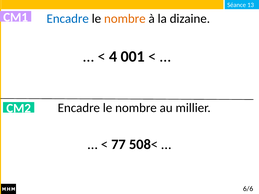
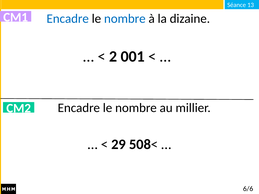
nombre at (125, 19) colour: orange -> blue
4: 4 -> 2
77: 77 -> 29
